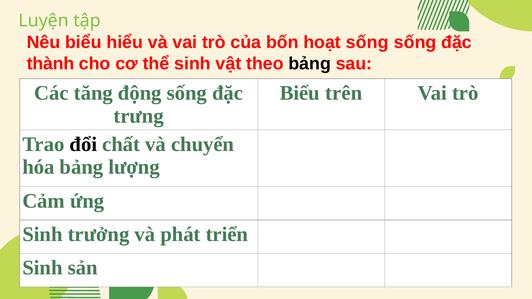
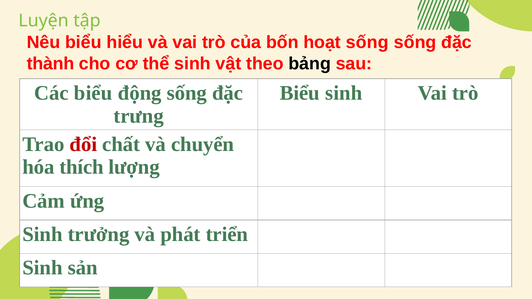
Các tăng: tăng -> biểu
Biểu trên: trên -> sinh
đổi colour: black -> red
hóa bảng: bảng -> thích
